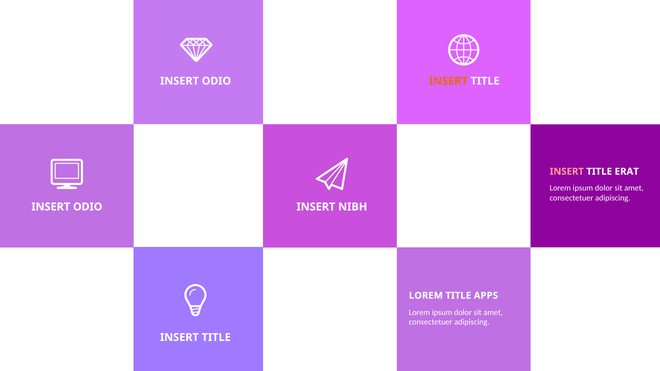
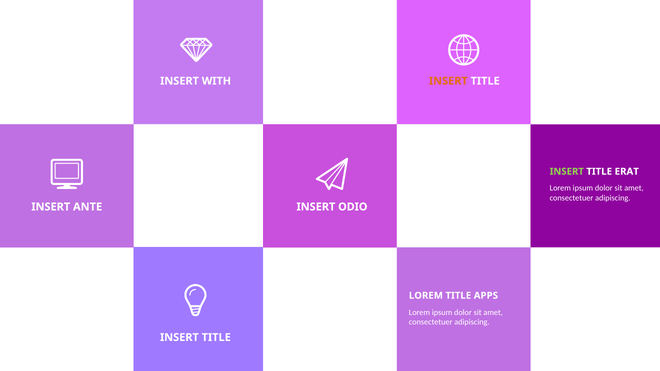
ODIO at (216, 81): ODIO -> WITH
INSERT at (567, 172) colour: pink -> light green
ODIO at (88, 207): ODIO -> ANTE
NIBH: NIBH -> ODIO
